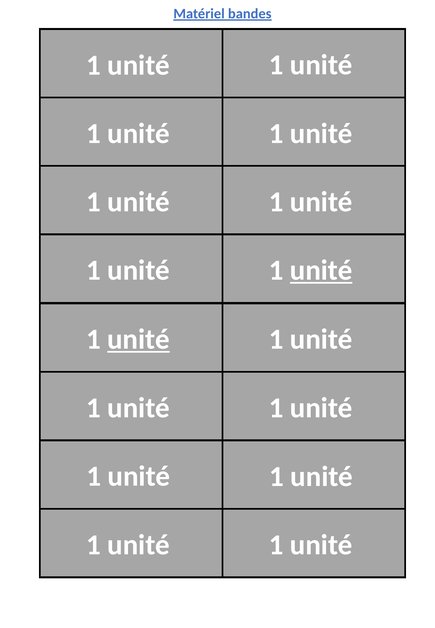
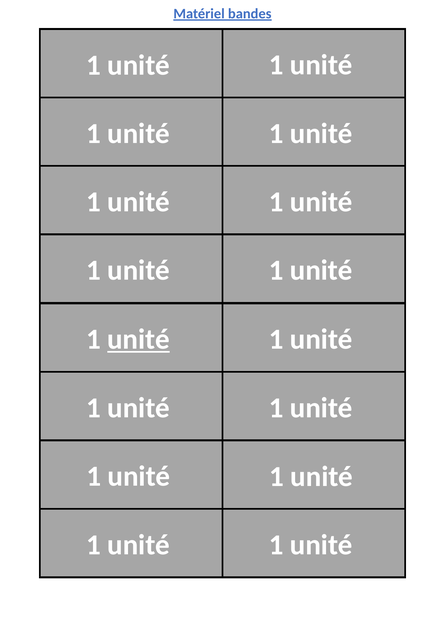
unité at (321, 271) underline: present -> none
